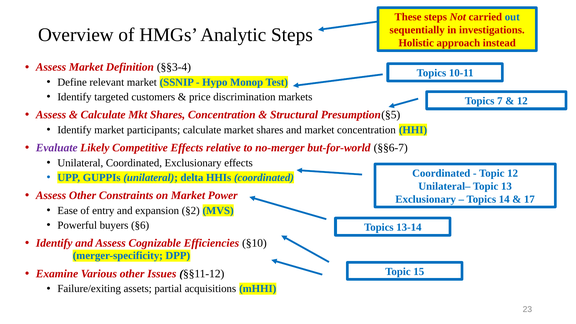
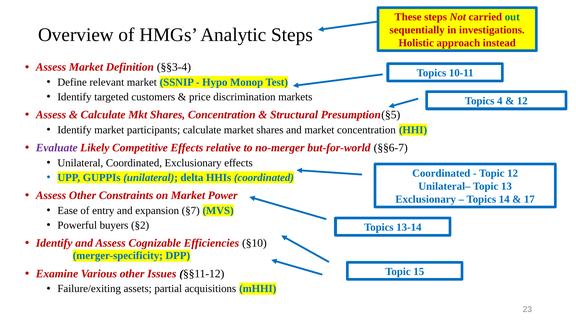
out colour: blue -> green
7: 7 -> 4
§2: §2 -> §7
§6: §6 -> §2
